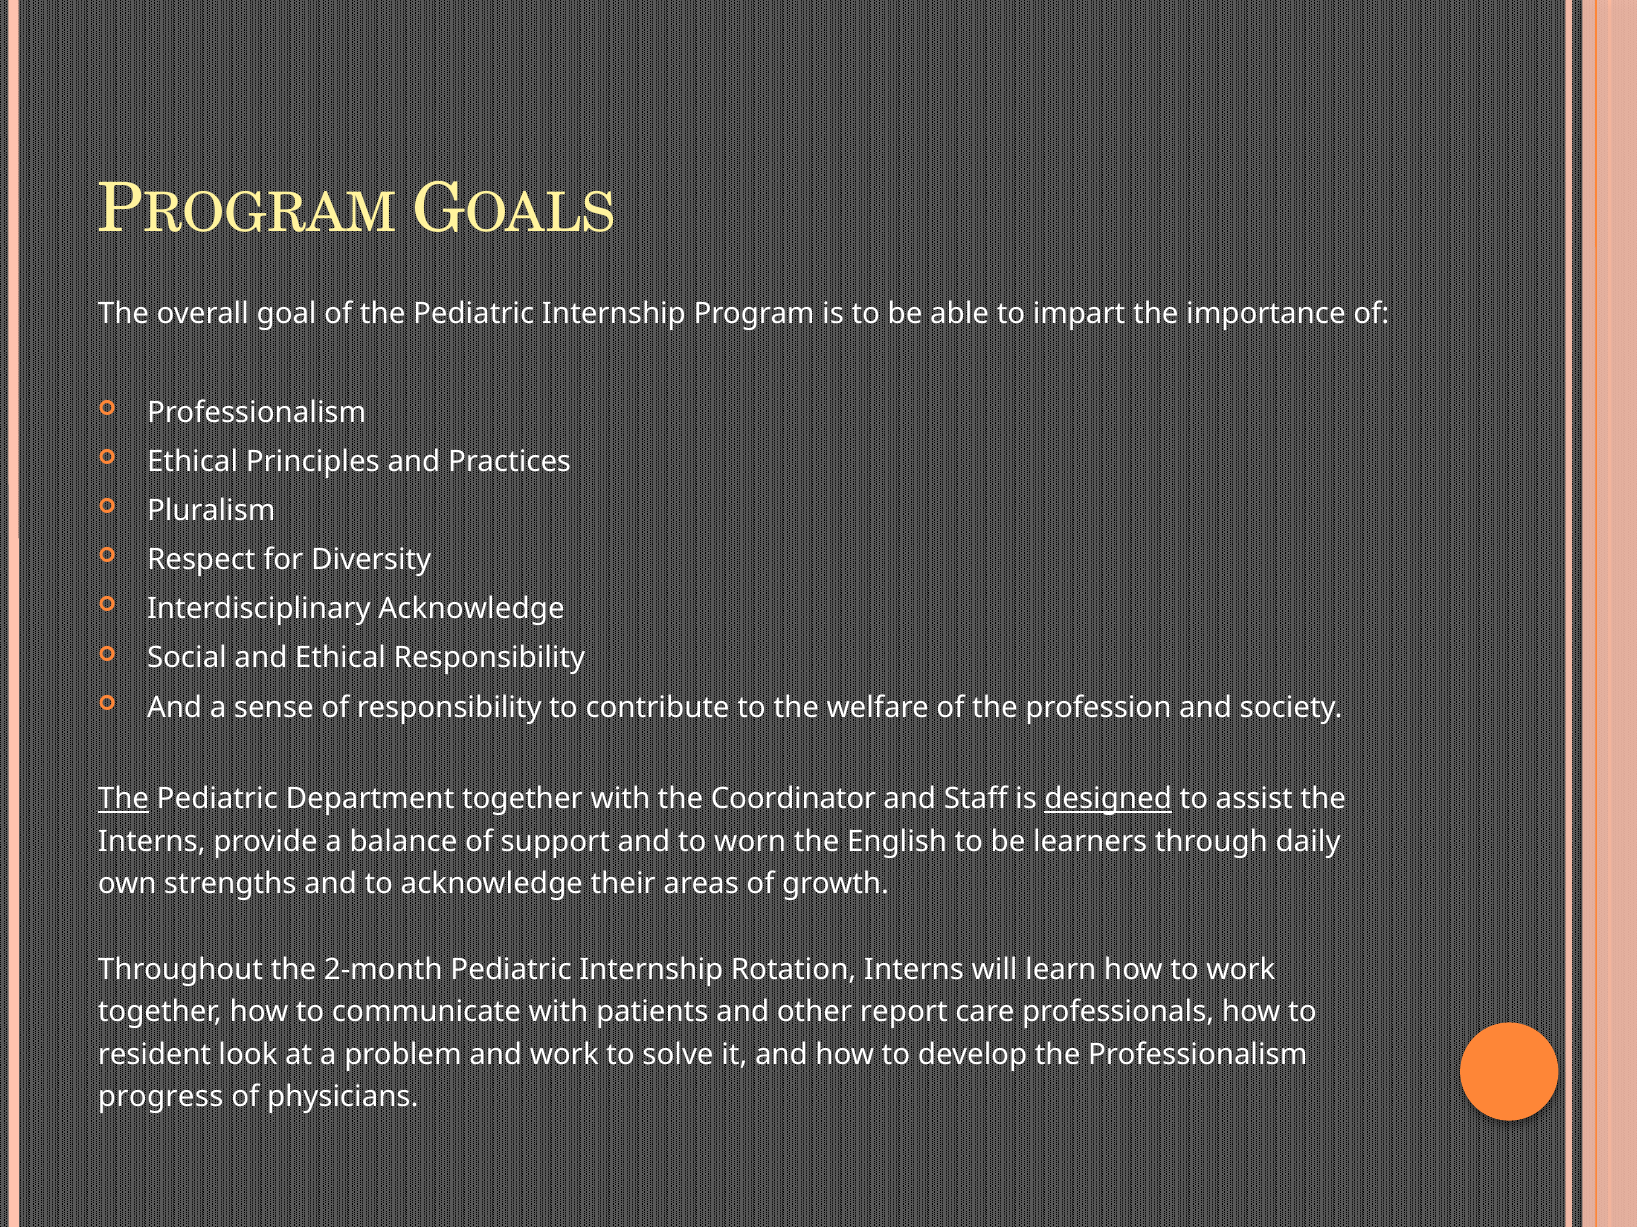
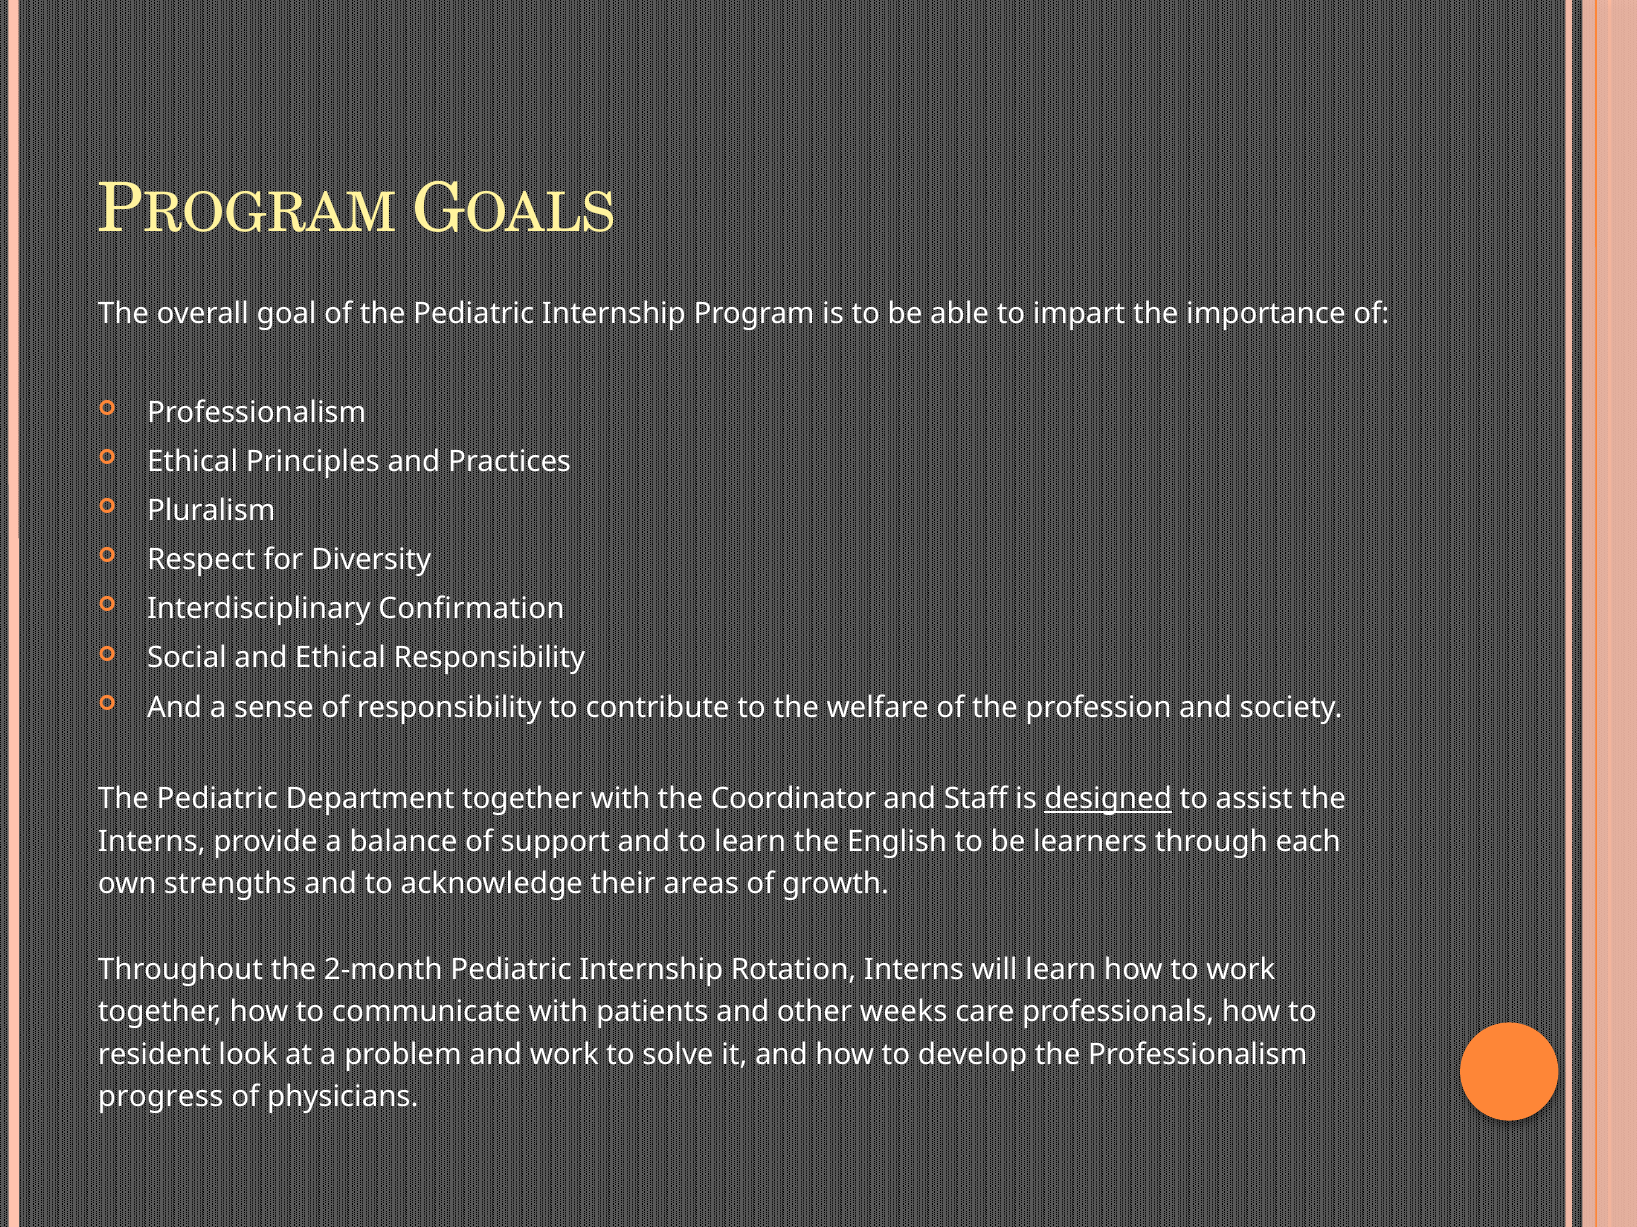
Interdisciplinary Acknowledge: Acknowledge -> Confirmation
The at (124, 800) underline: present -> none
to worn: worn -> learn
daily: daily -> each
report: report -> weeks
